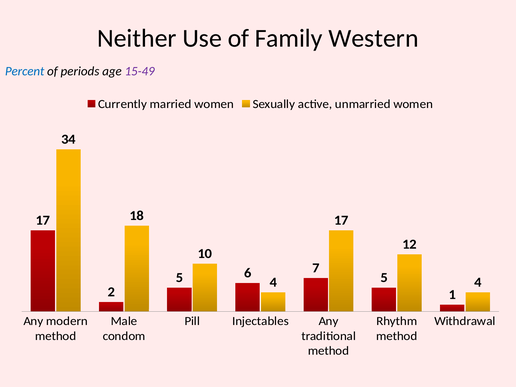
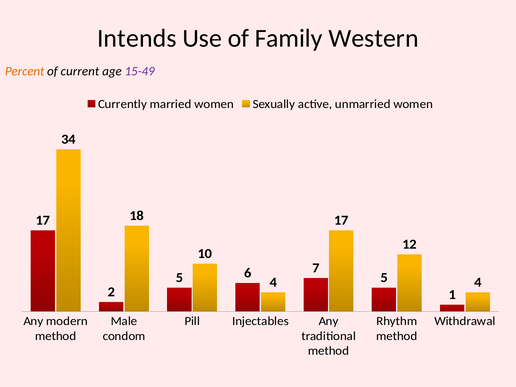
Neither: Neither -> Intends
Percent colour: blue -> orange
periods: periods -> current
